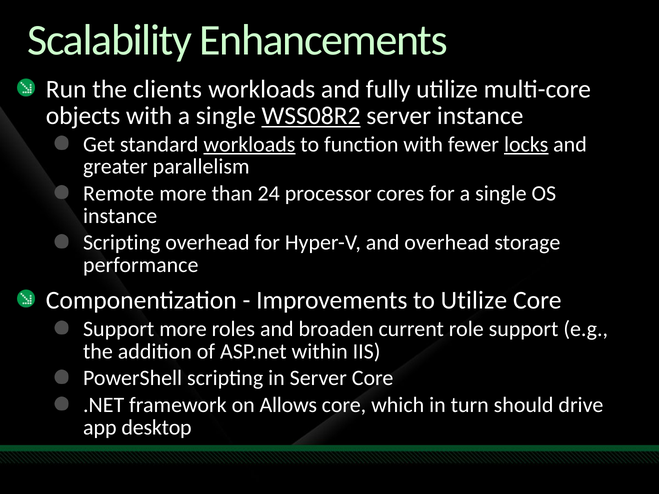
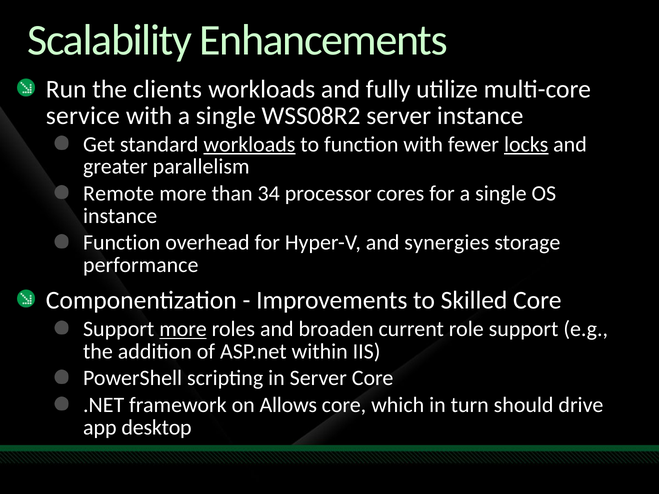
objects: objects -> service
WSS08R2 underline: present -> none
24: 24 -> 34
Scripting at (122, 243): Scripting -> Function
and overhead: overhead -> synergies
to Utilize: Utilize -> Skilled
more at (183, 329) underline: none -> present
